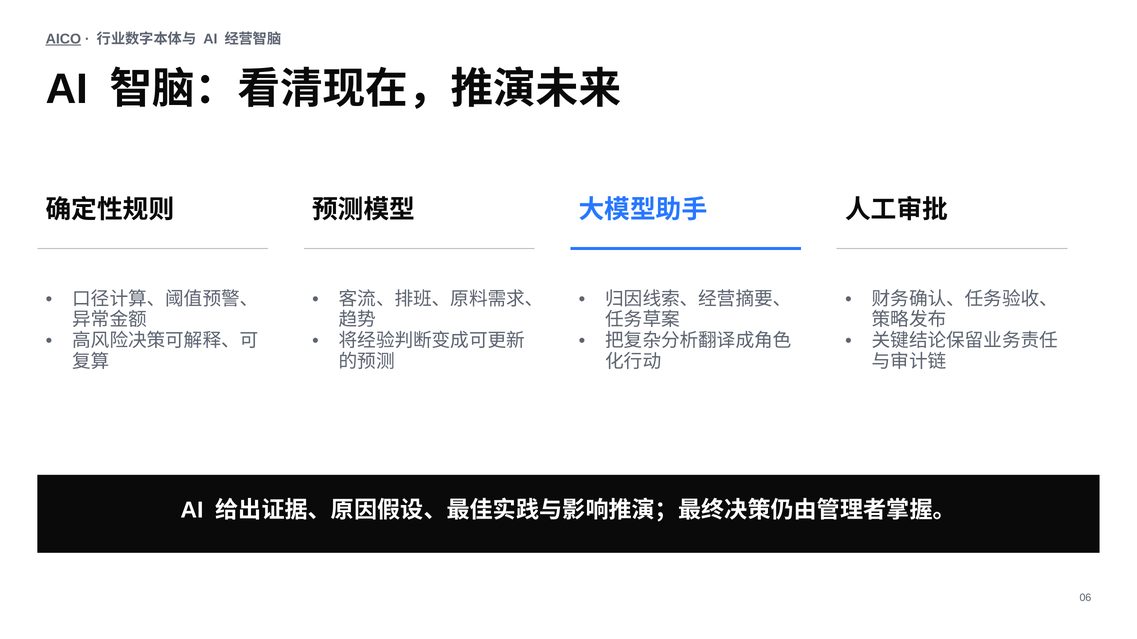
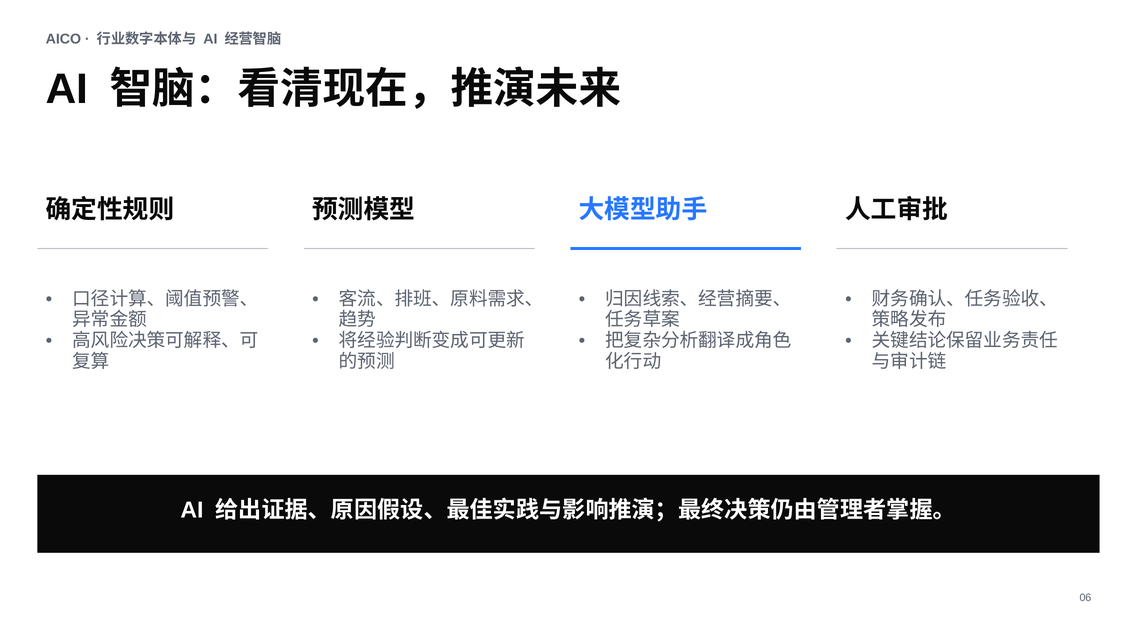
AICO underline: present -> none
